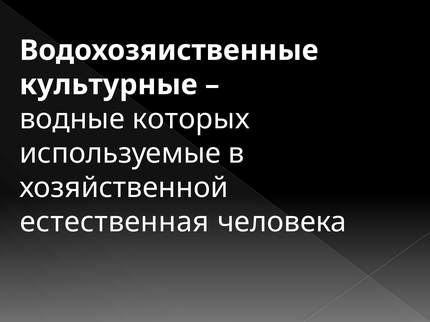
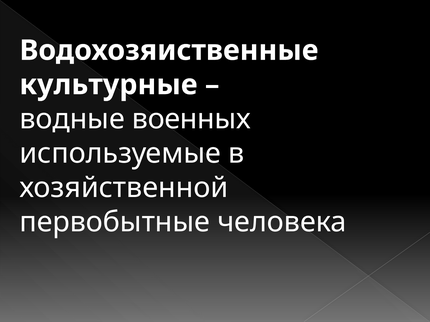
которых: которых -> военных
естественная: естественная -> первобытные
